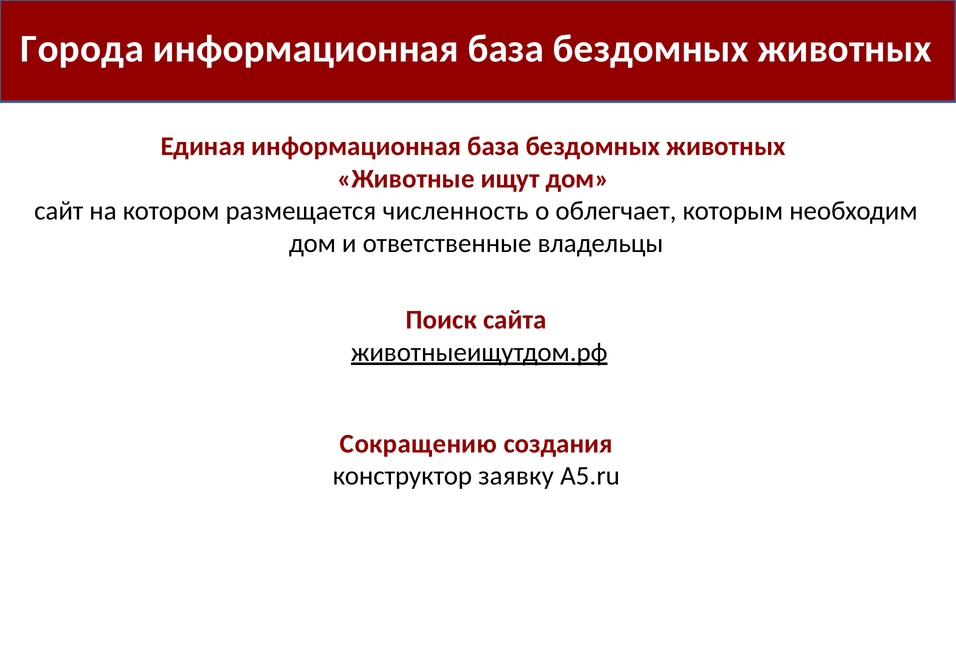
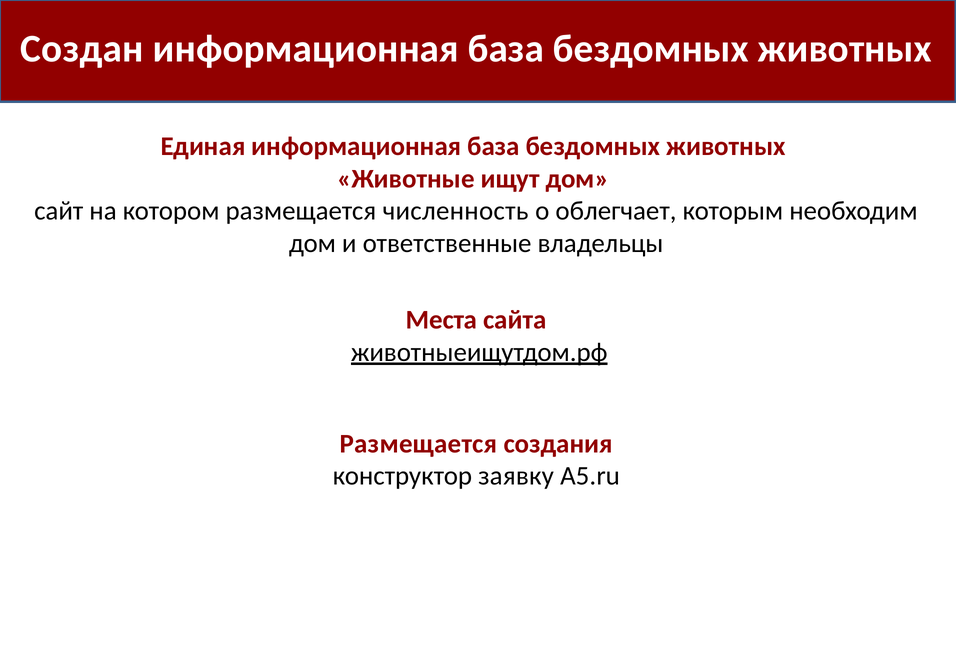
Города: Города -> Создан
Поиск: Поиск -> Места
Сокращению at (419, 444): Сокращению -> Размещается
